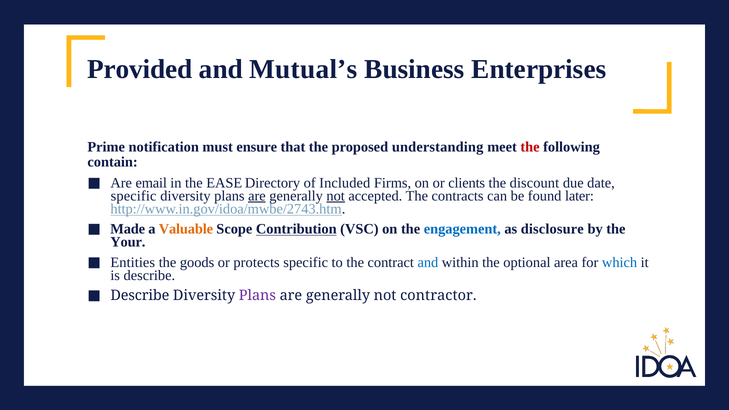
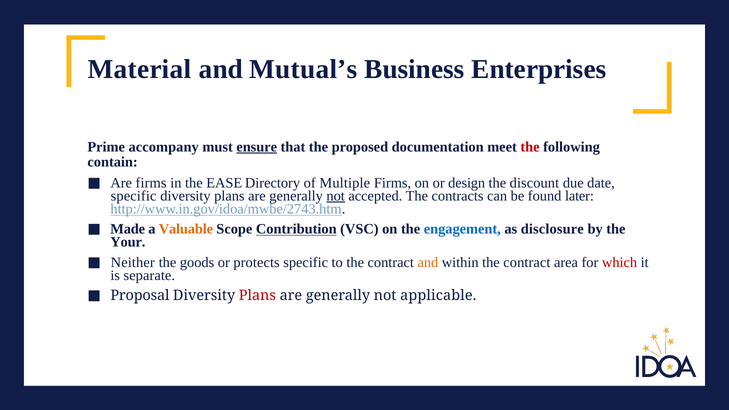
Provided: Provided -> Material
notification: notification -> accompany
ensure underline: none -> present
understanding: understanding -> documentation
Are email: email -> firms
Included: Included -> Multiple
clients: clients -> design
are at (257, 196) underline: present -> none
Entities: Entities -> Neither
and at (428, 262) colour: blue -> orange
within the optional: optional -> contract
which colour: blue -> red
is describe: describe -> separate
Describe at (140, 296): Describe -> Proposal
Plans at (257, 296) colour: purple -> red
contractor: contractor -> applicable
